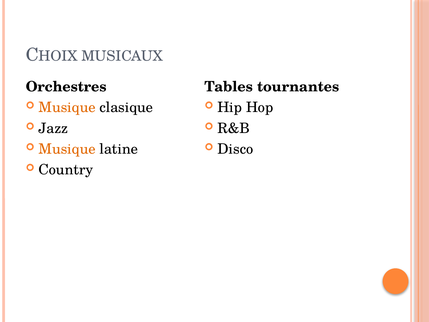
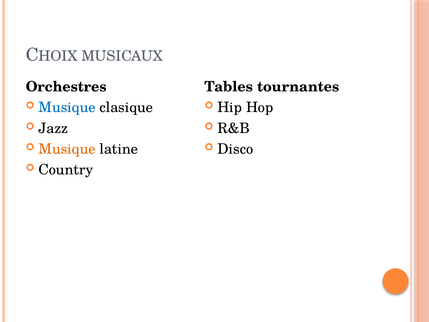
Musique at (67, 108) colour: orange -> blue
